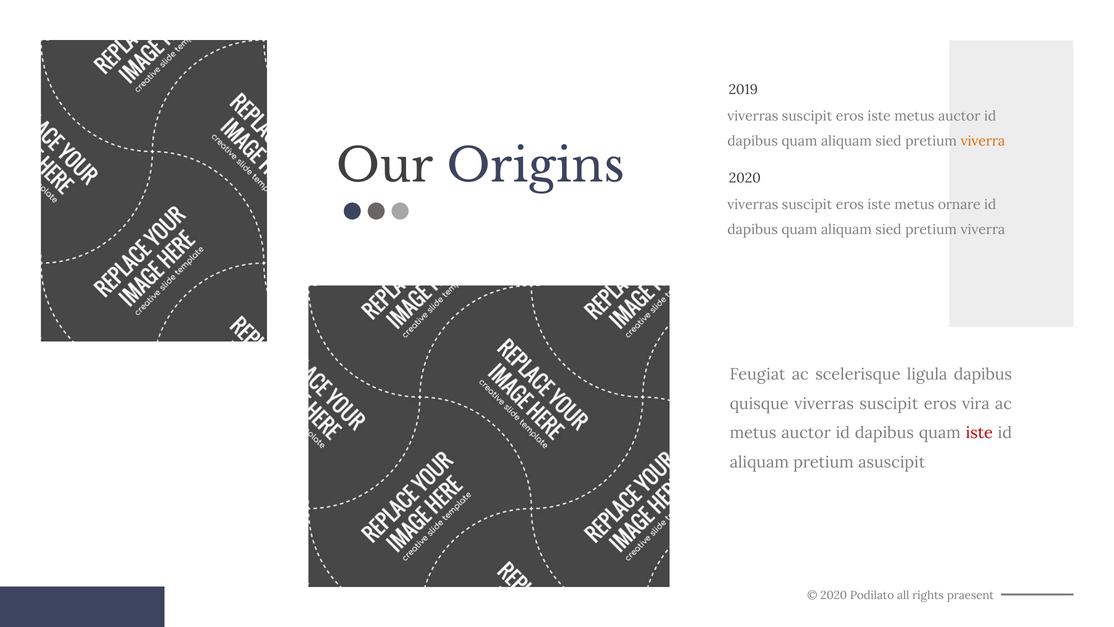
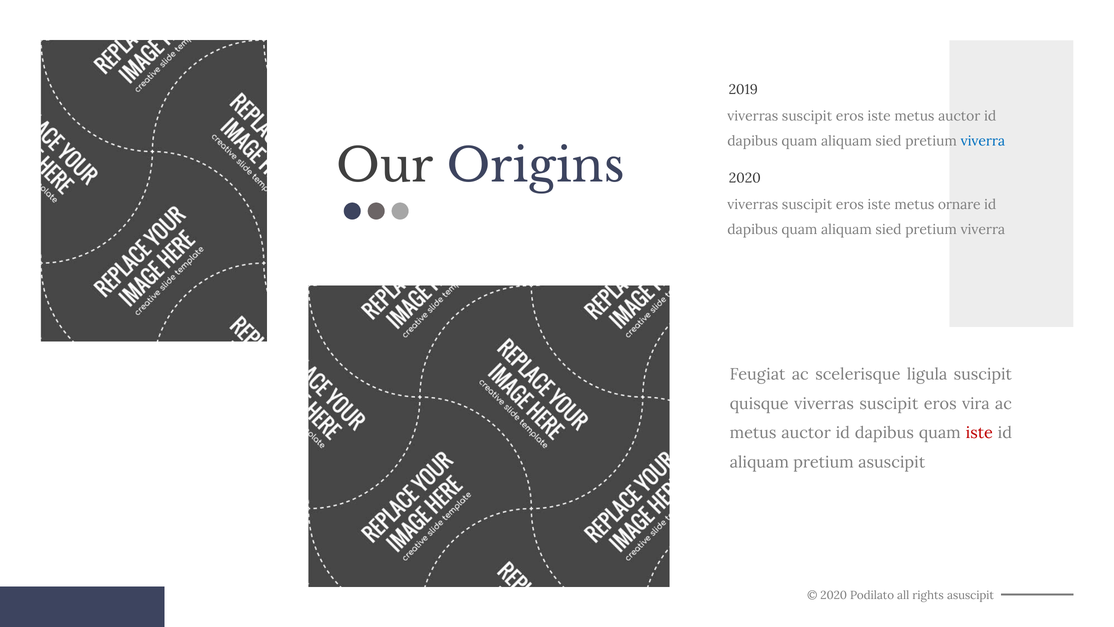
viverra at (983, 141) colour: orange -> blue
dapibus at (983, 374): dapibus -> suscipit
praesent at (970, 595): praesent -> asuscipit
